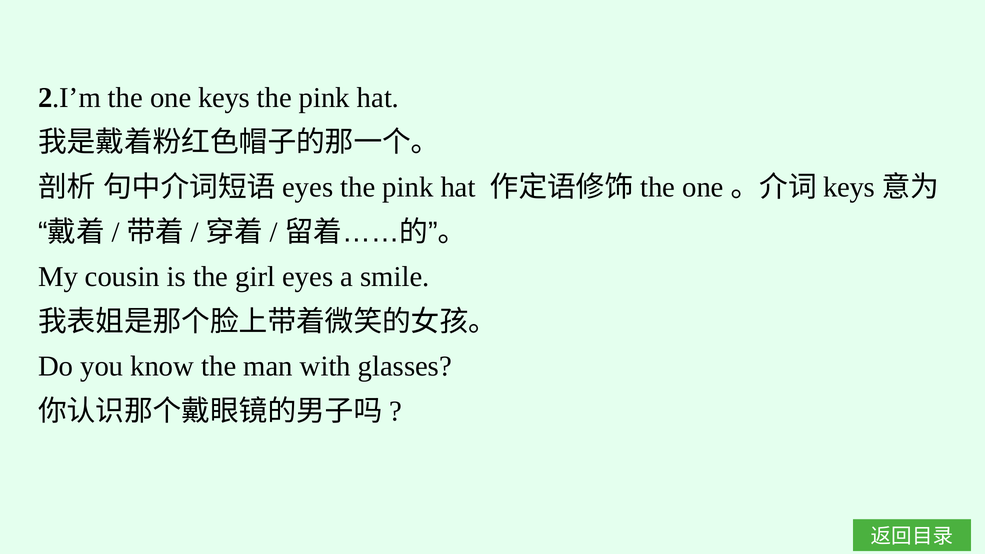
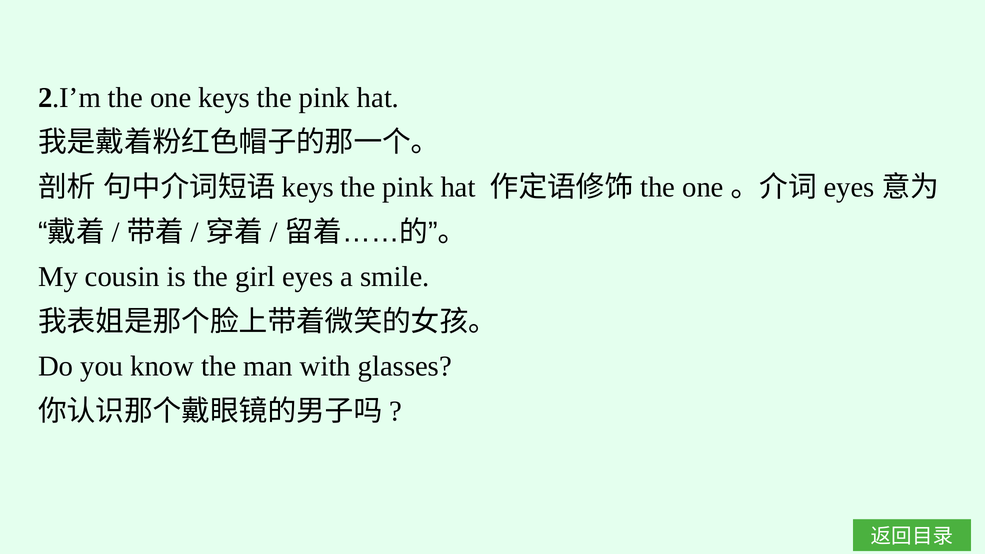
eyes at (308, 187): eyes -> keys
keys at (849, 187): keys -> eyes
